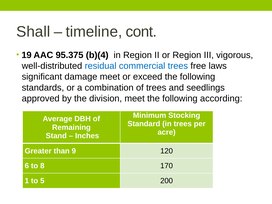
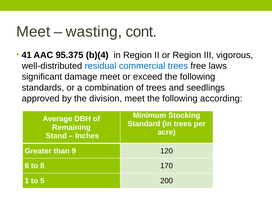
Shall at (33, 32): Shall -> Meet
timeline: timeline -> wasting
19: 19 -> 41
